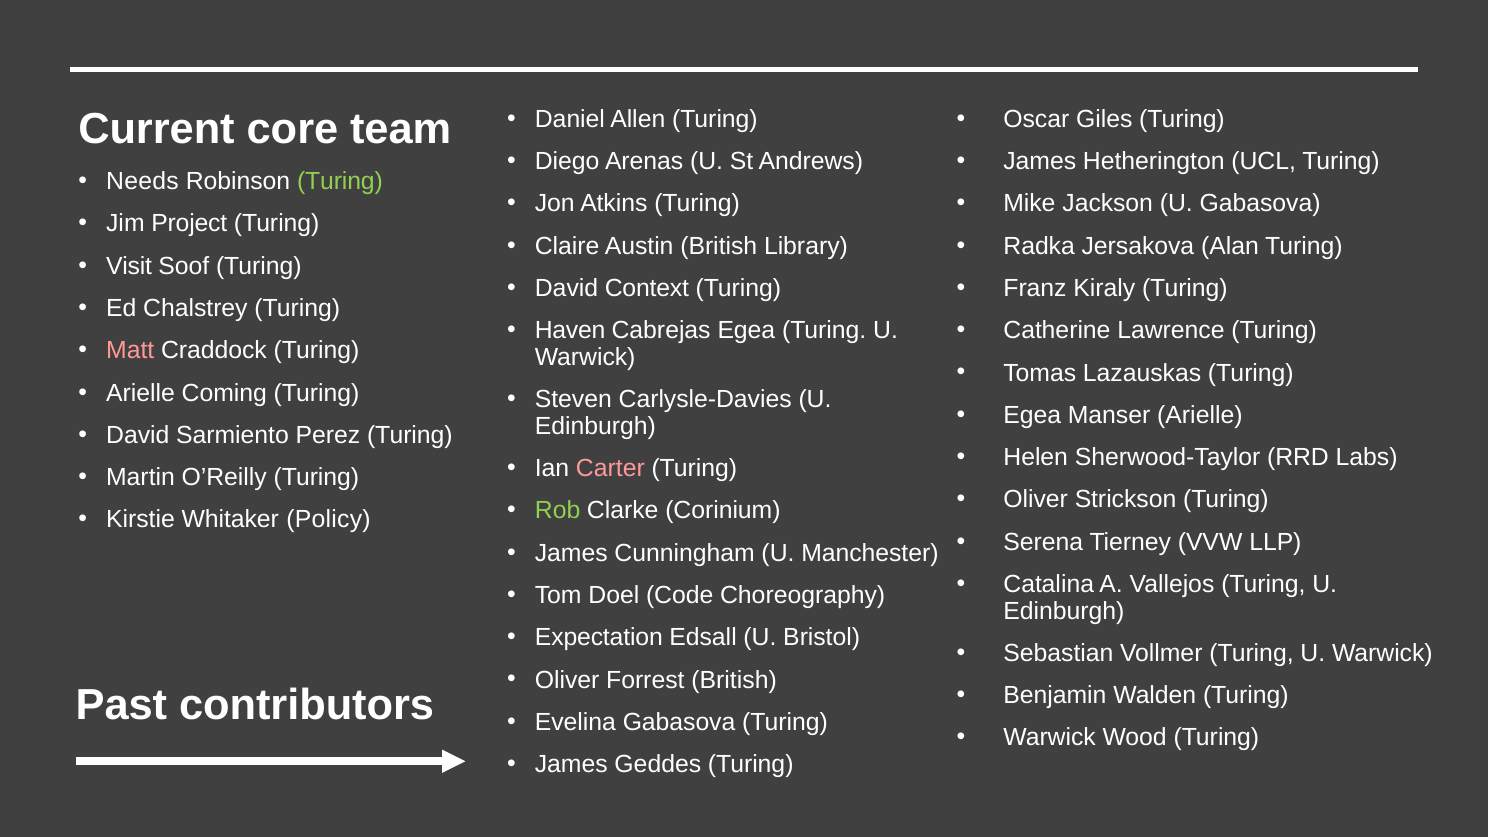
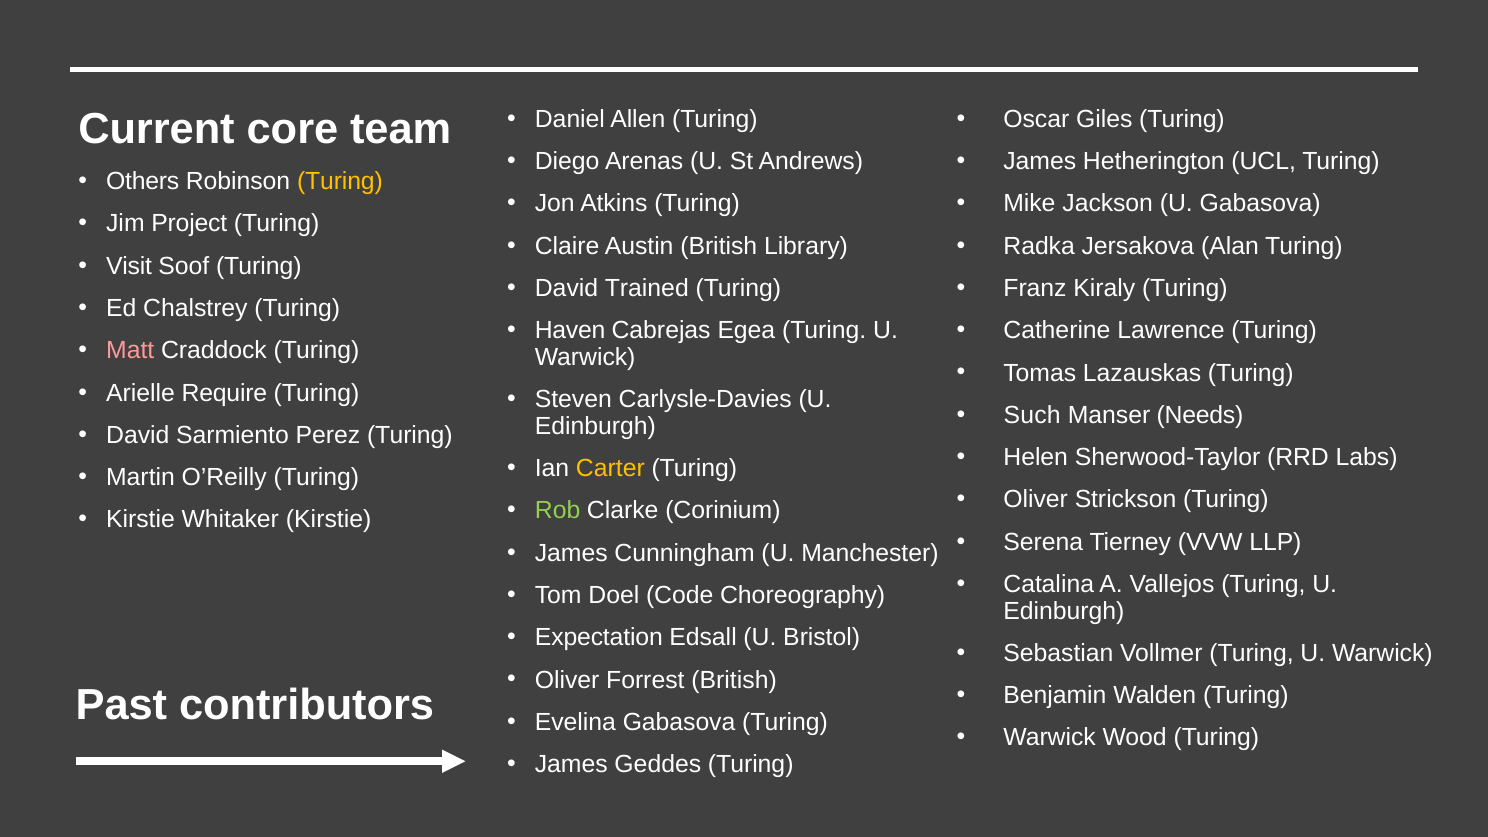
Needs: Needs -> Others
Turing at (340, 182) colour: light green -> yellow
Context: Context -> Trained
Coming: Coming -> Require
Egea at (1032, 415): Egea -> Such
Manser Arielle: Arielle -> Needs
Carter colour: pink -> yellow
Whitaker Policy: Policy -> Kirstie
